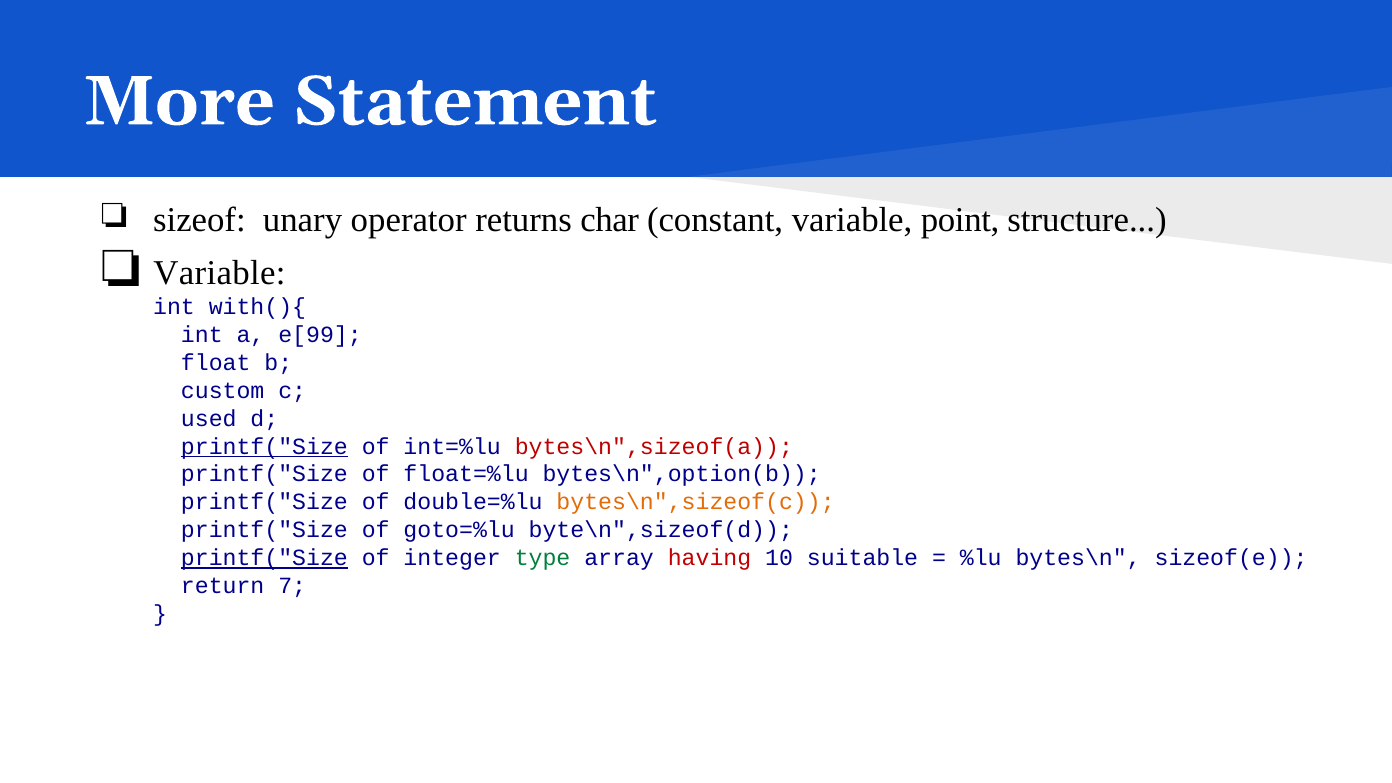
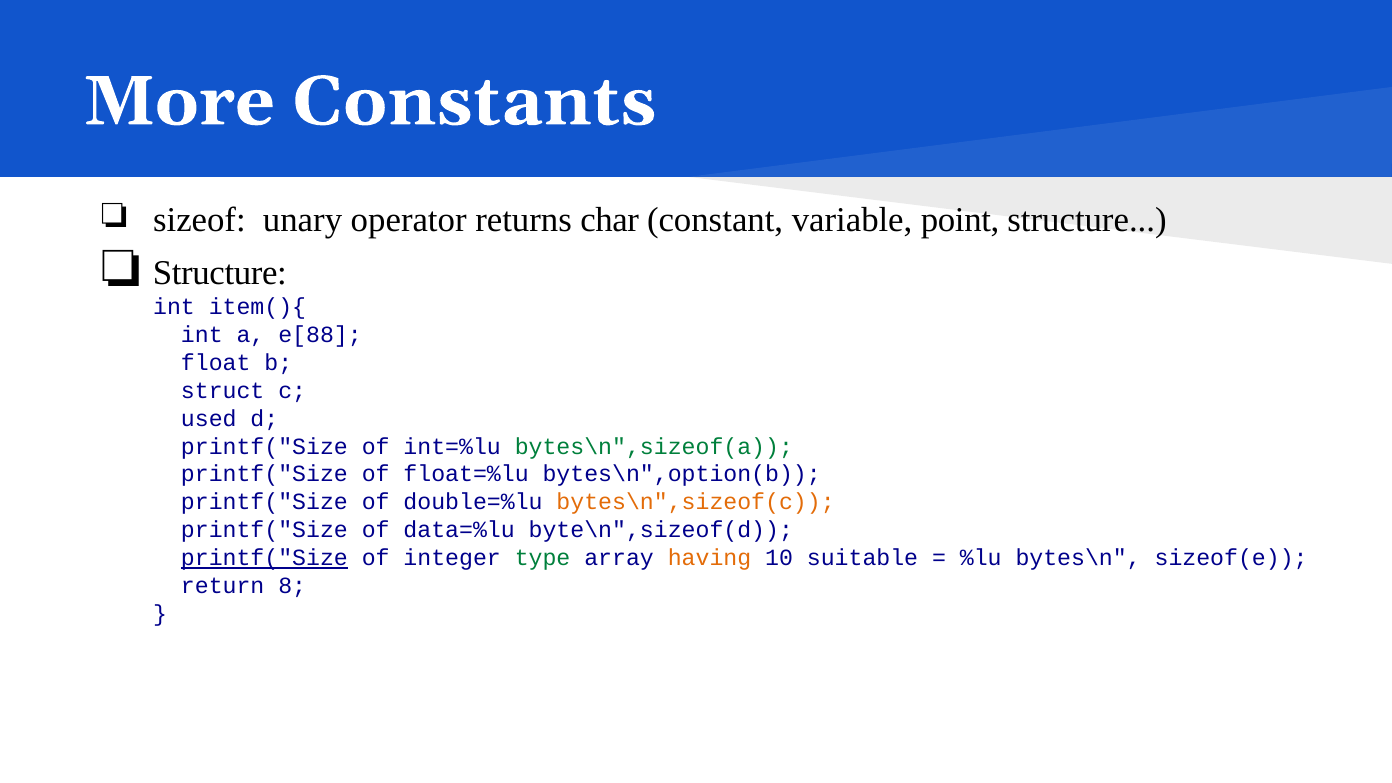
Statement: Statement -> Constants
Variable at (220, 273): Variable -> Structure
with(){: with(){ -> item(){
e[99: e[99 -> e[88
custom: custom -> struct
printf("Size at (264, 447) underline: present -> none
bytes\n",sizeof(a colour: red -> green
goto=%lu: goto=%lu -> data=%lu
having colour: red -> orange
7: 7 -> 8
